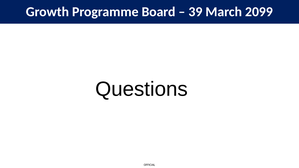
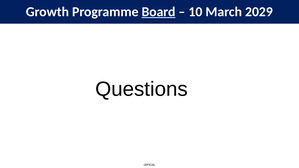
Board underline: none -> present
39: 39 -> 10
2099: 2099 -> 2029
